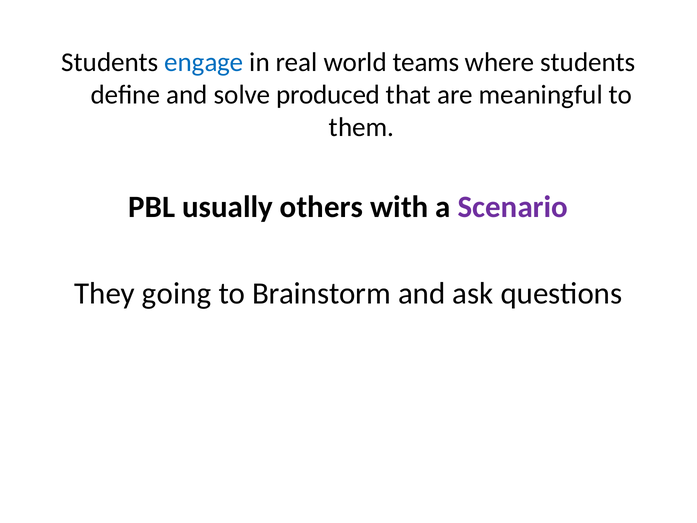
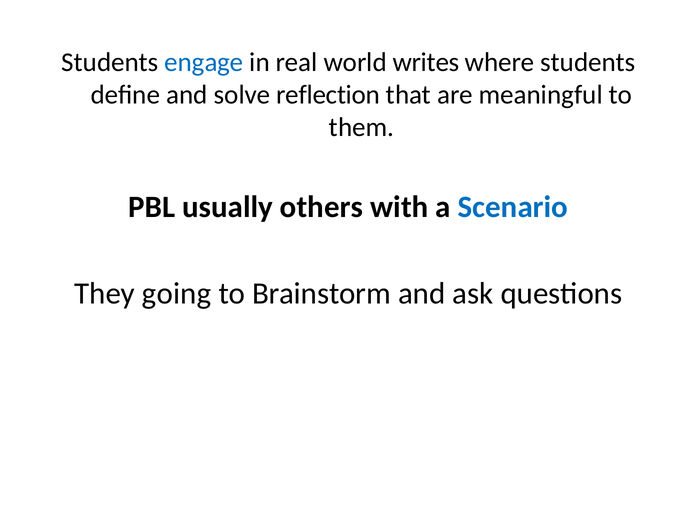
teams: teams -> writes
produced: produced -> reflection
Scenario colour: purple -> blue
